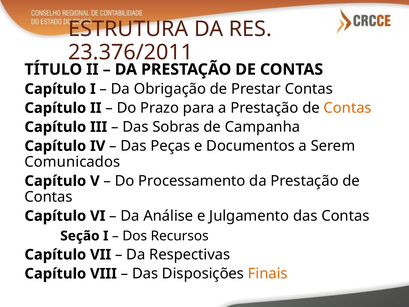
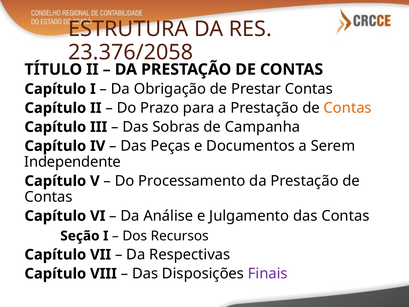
23.376/2011: 23.376/2011 -> 23.376/2058
Comunicados: Comunicados -> Independente
Finais colour: orange -> purple
